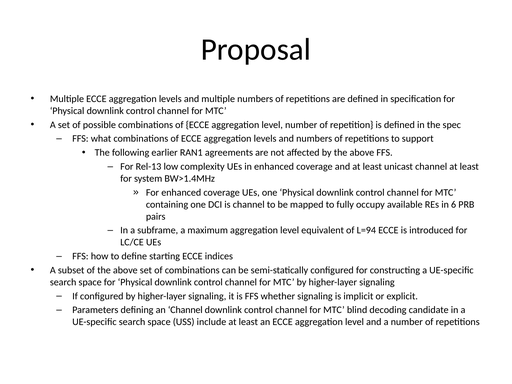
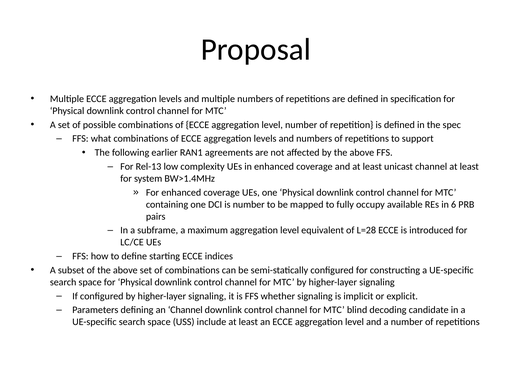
is channel: channel -> number
L=94: L=94 -> L=28
